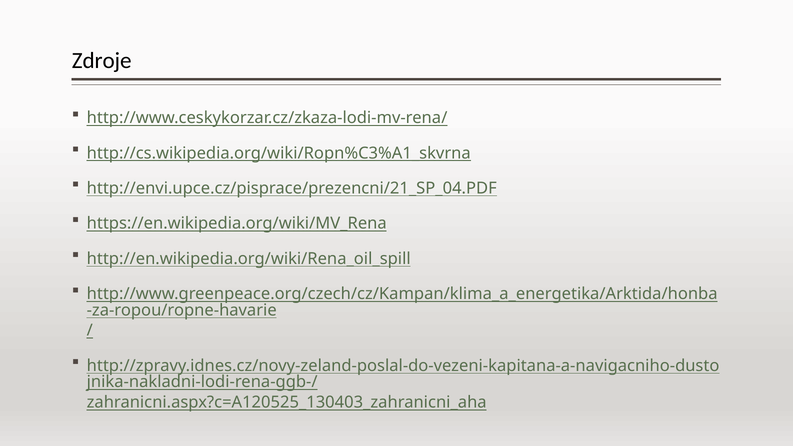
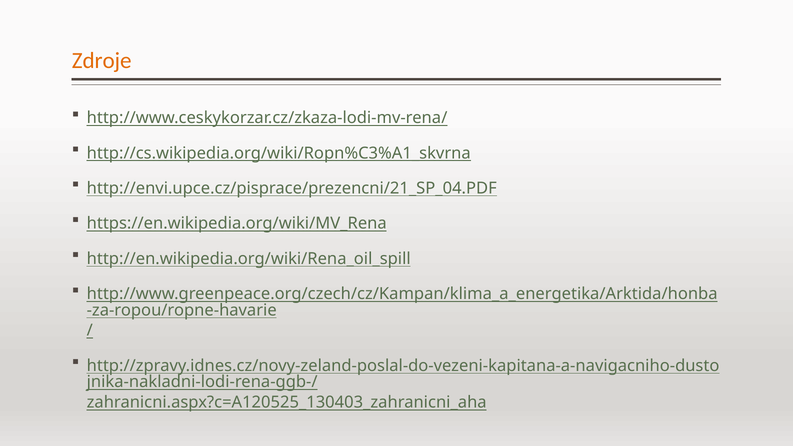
Zdroje colour: black -> orange
